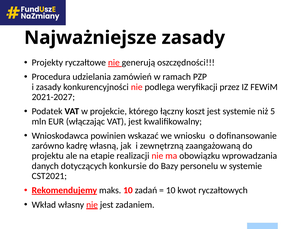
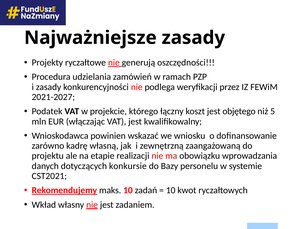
jest systemie: systemie -> objętego
